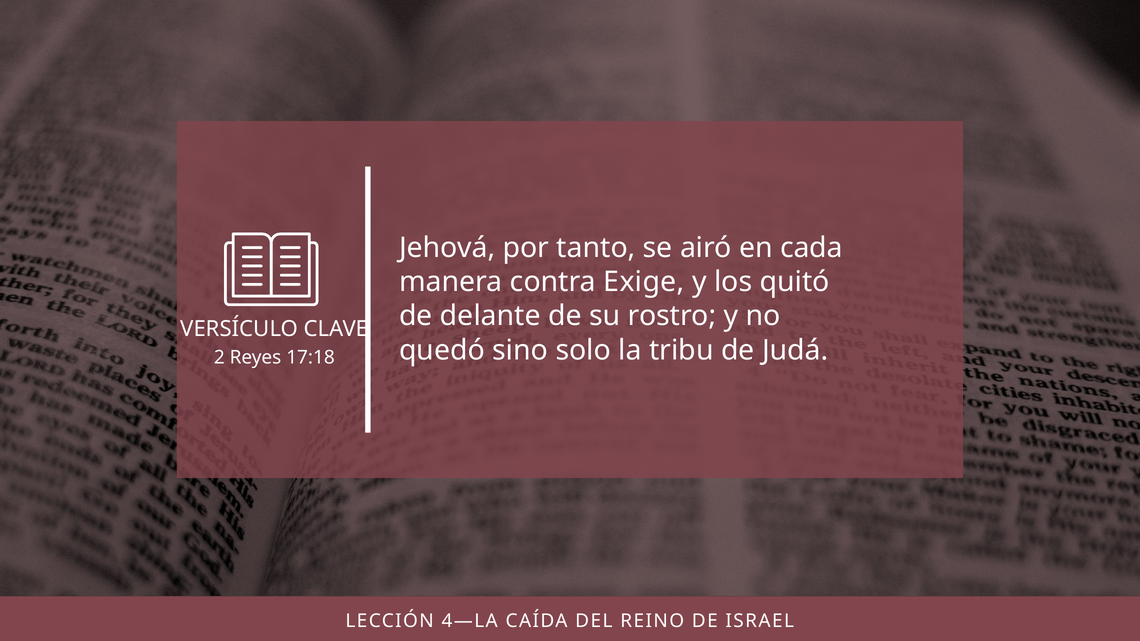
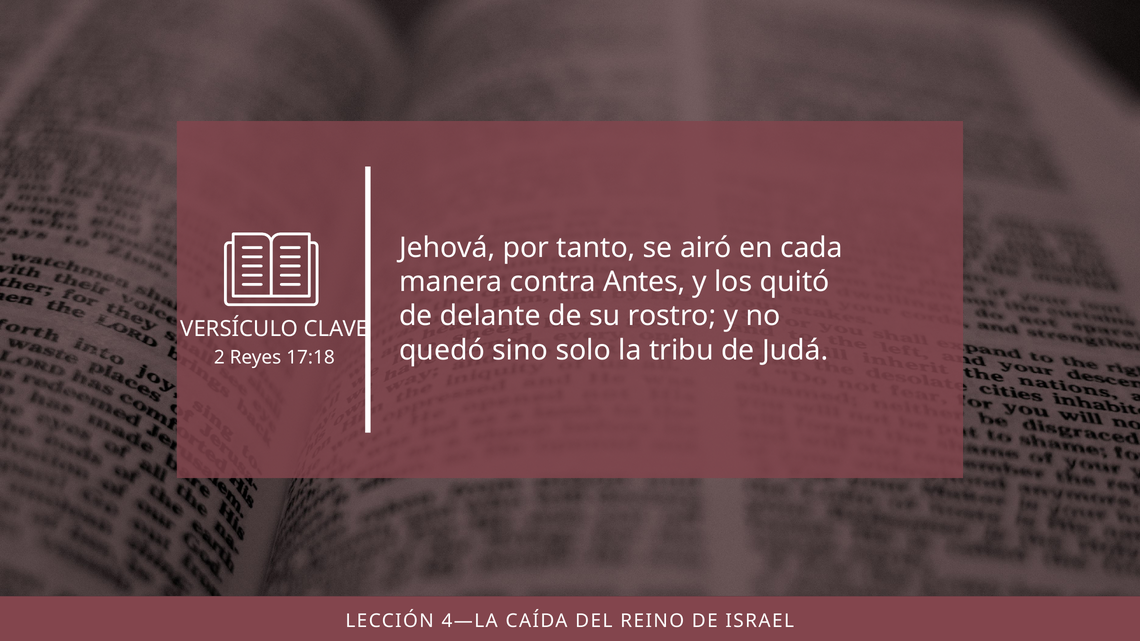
Exige: Exige -> Antes
